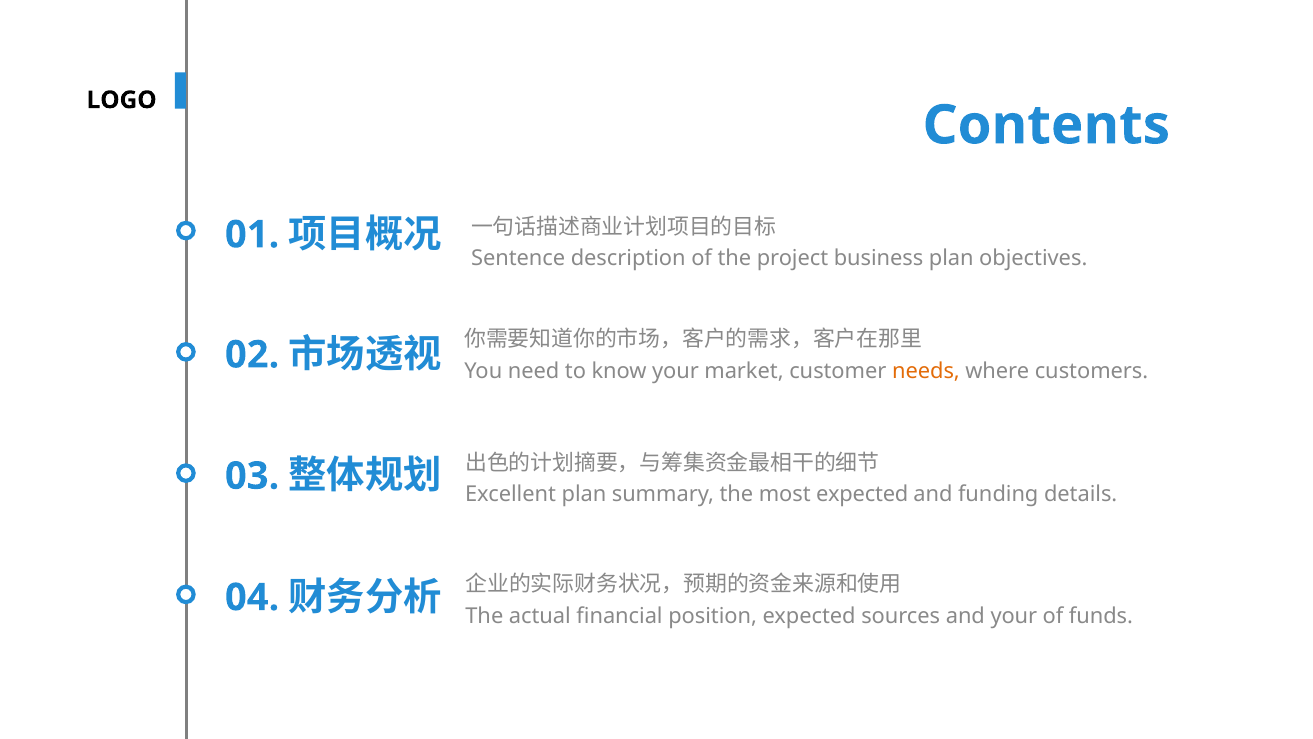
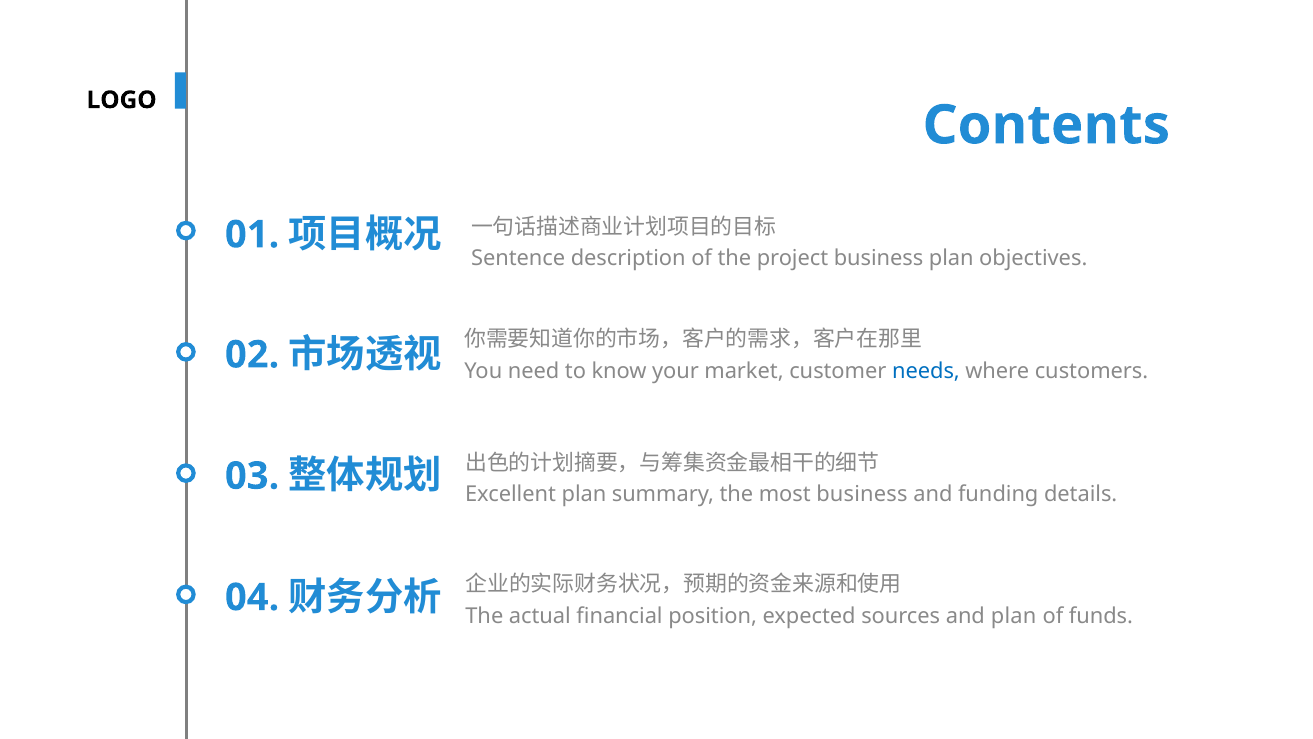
needs colour: orange -> blue
most expected: expected -> business
and your: your -> plan
